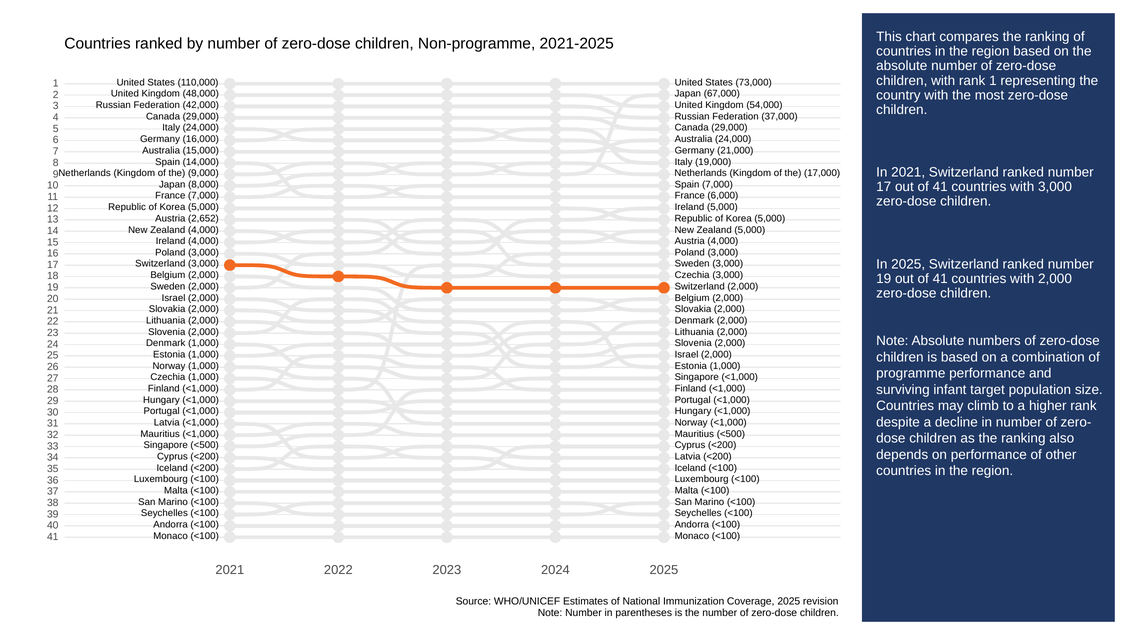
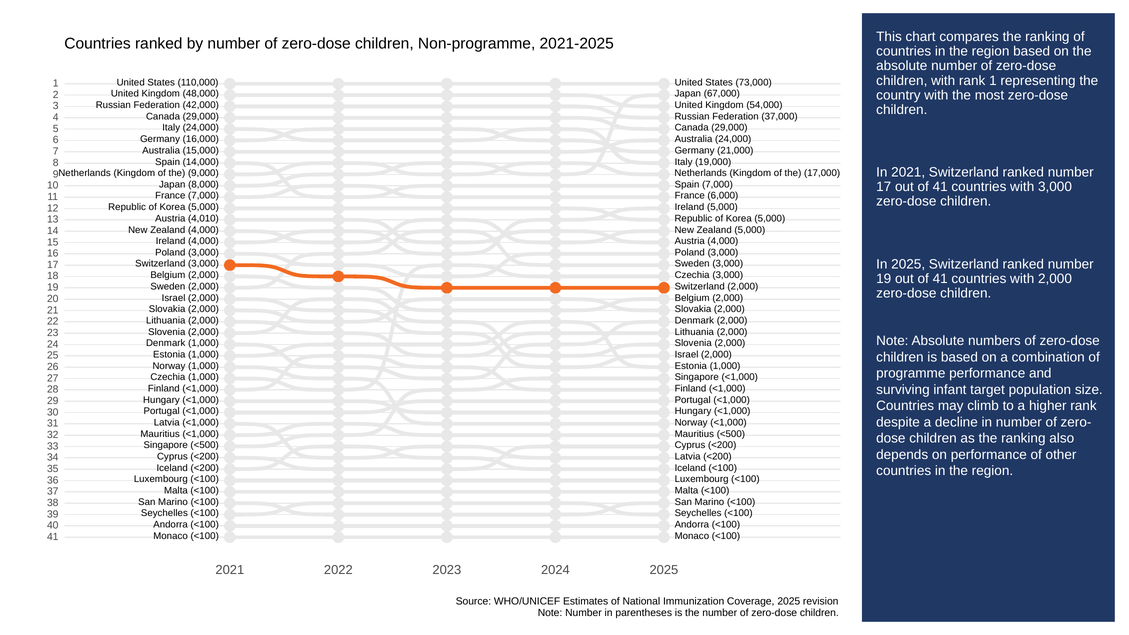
2,652: 2,652 -> 4,010
